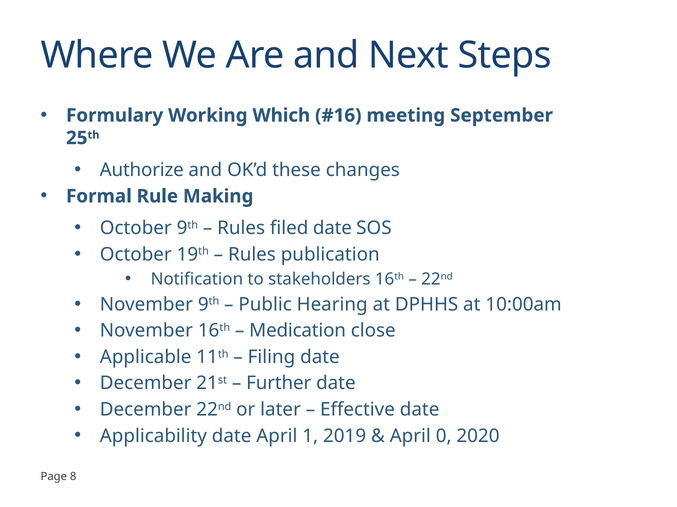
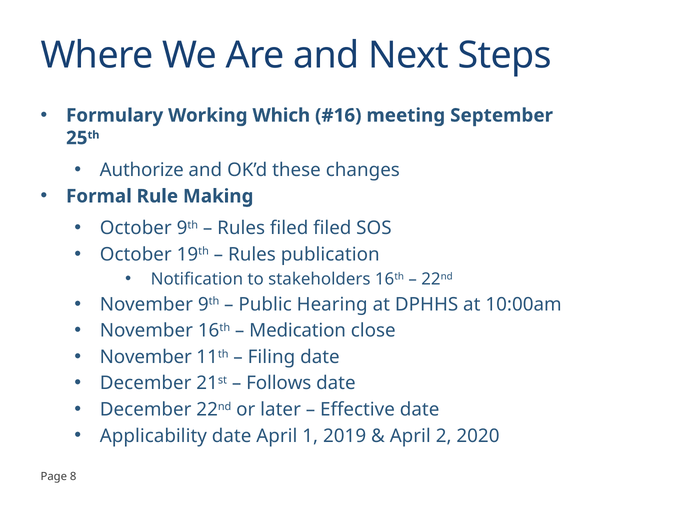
filed date: date -> filed
Applicable at (146, 358): Applicable -> November
Further: Further -> Follows
0: 0 -> 2
